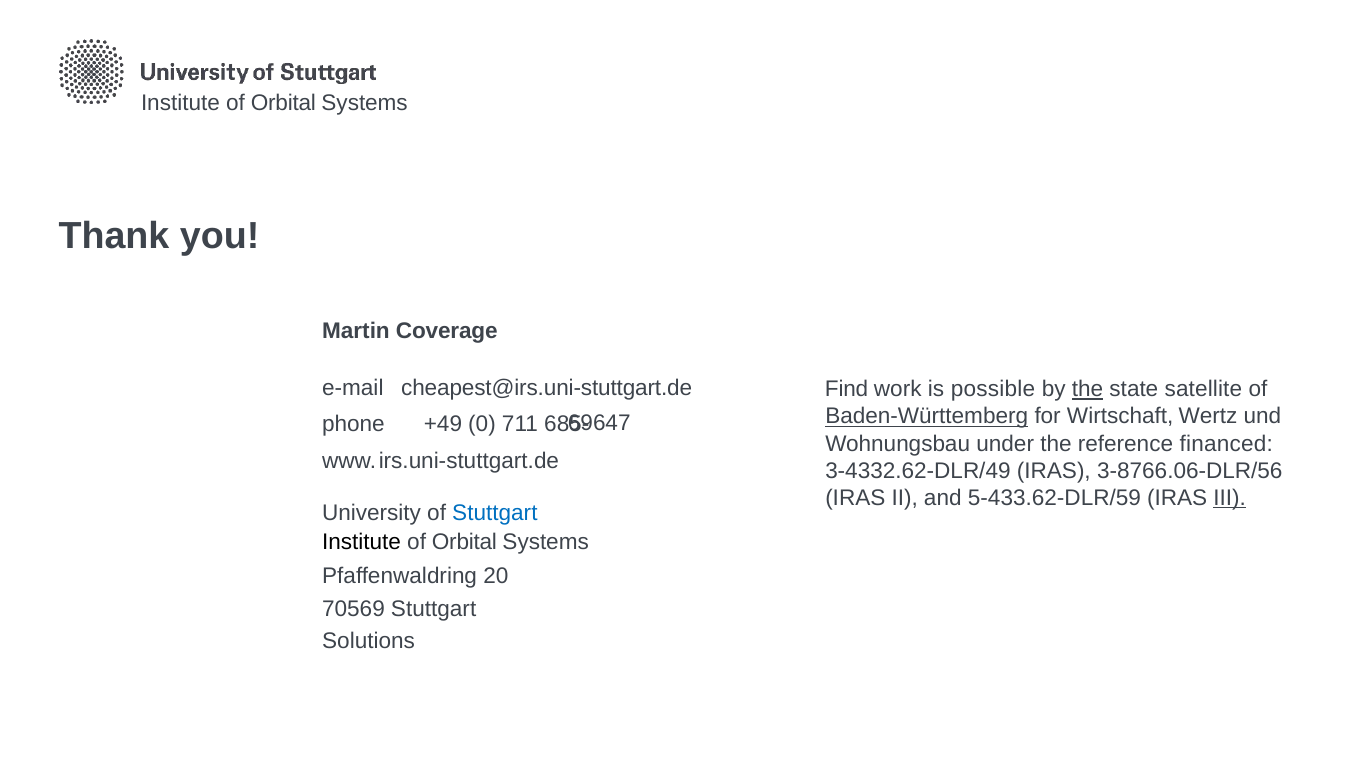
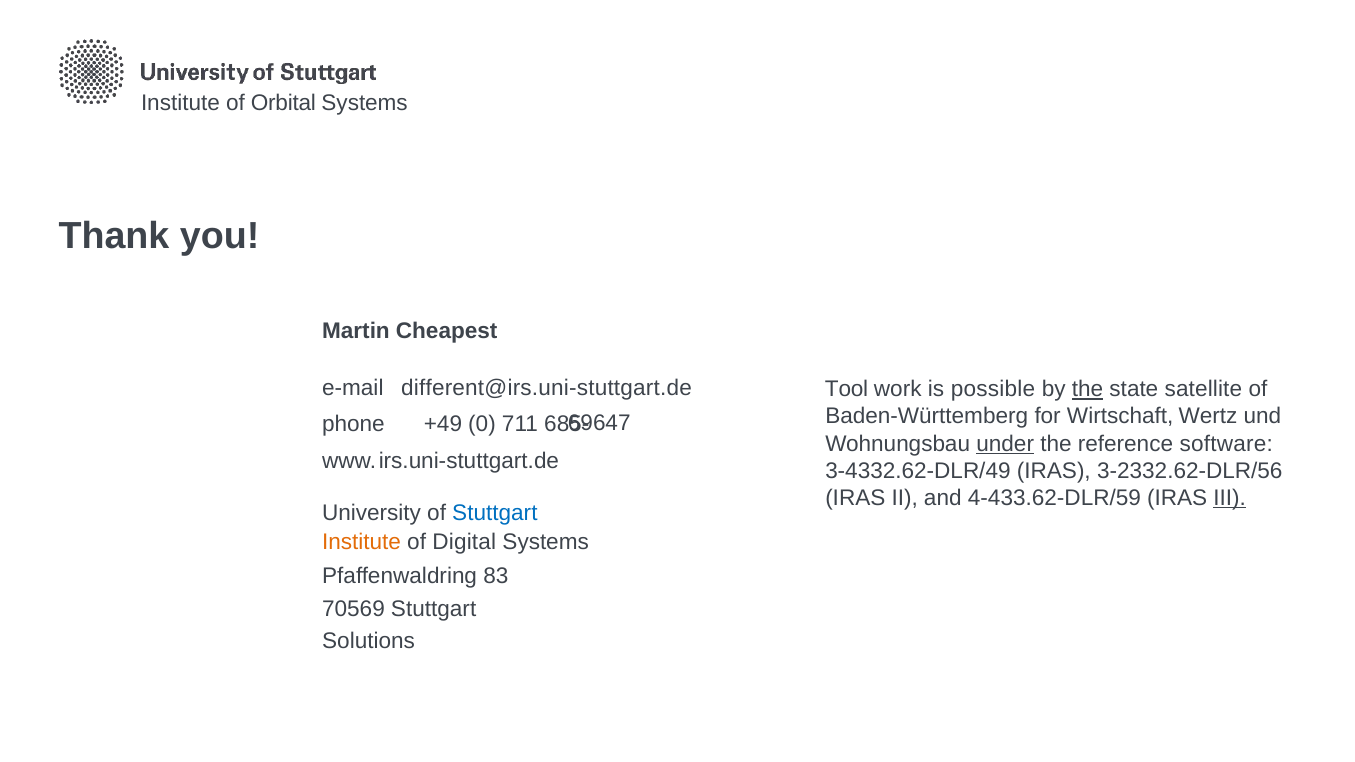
Coverage: Coverage -> Cheapest
cheapest@irs.uni-stuttgart.de: cheapest@irs.uni-stuttgart.de -> different@irs.uni-stuttgart.de
Find: Find -> Tool
Baden-Württemberg underline: present -> none
under underline: none -> present
financed: financed -> software
3-8766.06-DLR/56: 3-8766.06-DLR/56 -> 3-2332.62-DLR/56
5-433.62-DLR/59: 5-433.62-DLR/59 -> 4-433.62-DLR/59
Institute at (362, 542) colour: black -> orange
Orbital at (464, 542): Orbital -> Digital
20: 20 -> 83
